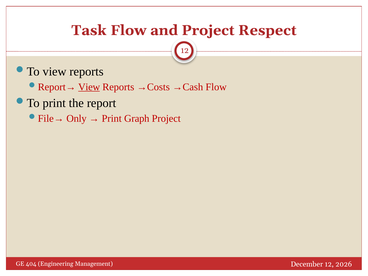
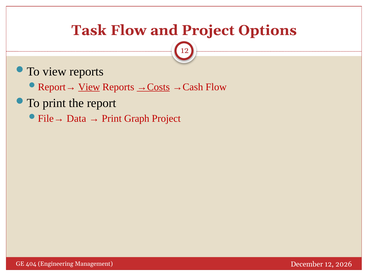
Respect: Respect -> Options
→Costs underline: none -> present
Only: Only -> Data
